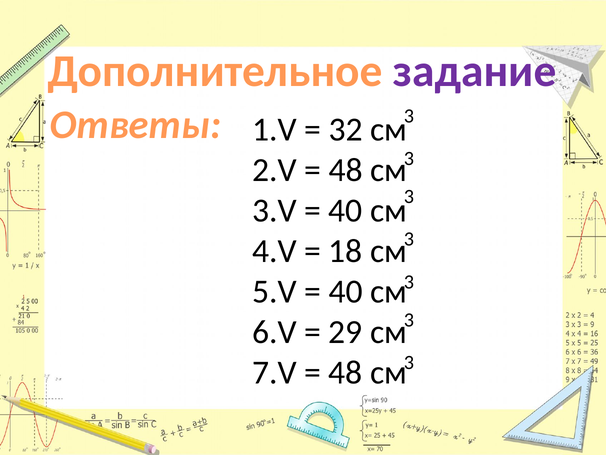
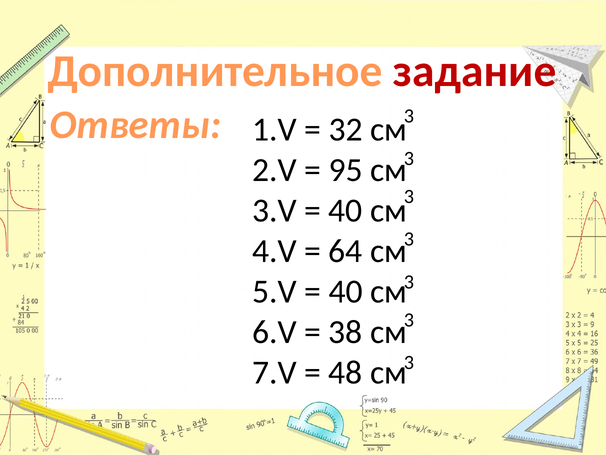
задание colour: purple -> red
48 at (346, 170): 48 -> 95
18: 18 -> 64
29: 29 -> 38
